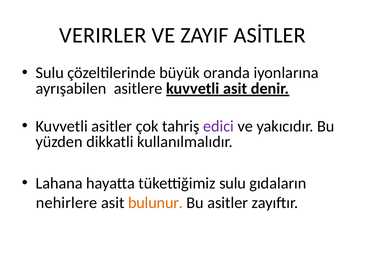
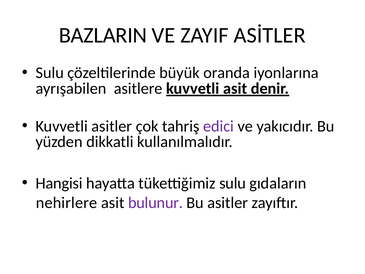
VERIRLER: VERIRLER -> BAZLARIN
Lahana: Lahana -> Hangisi
bulunur colour: orange -> purple
